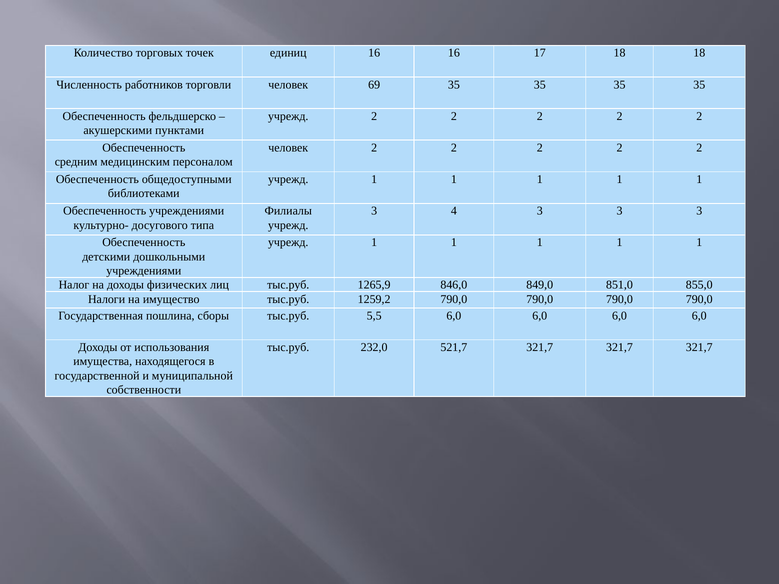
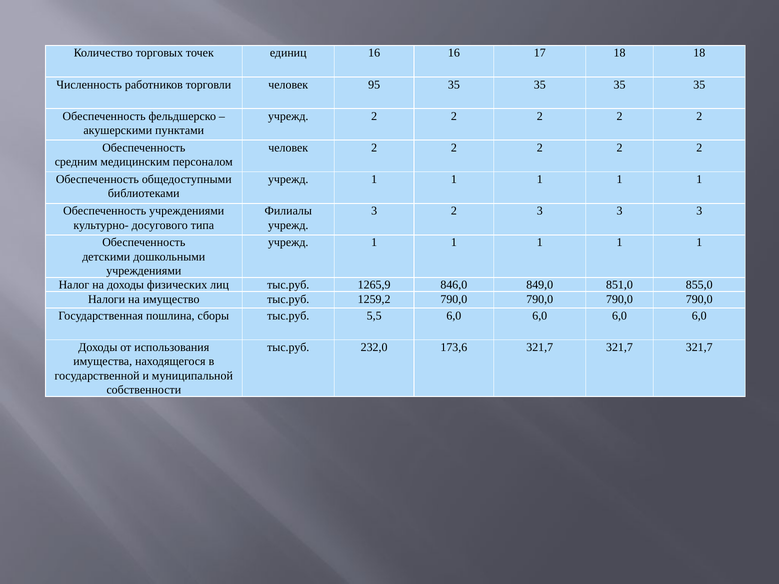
69: 69 -> 95
3 4: 4 -> 2
521,7: 521,7 -> 173,6
